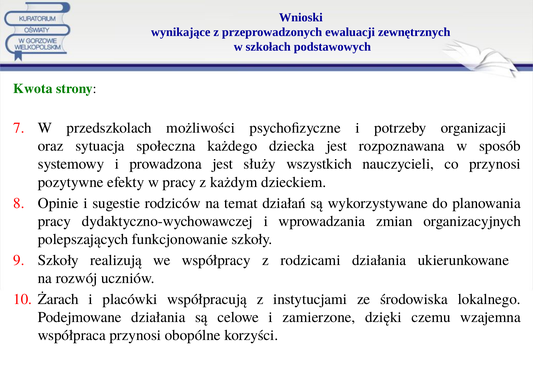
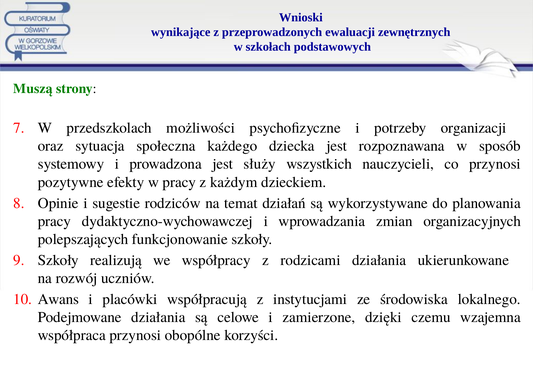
Kwota: Kwota -> Muszą
Żarach: Żarach -> Awans
